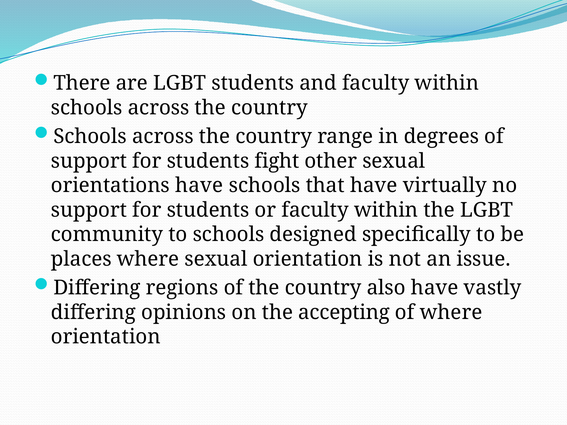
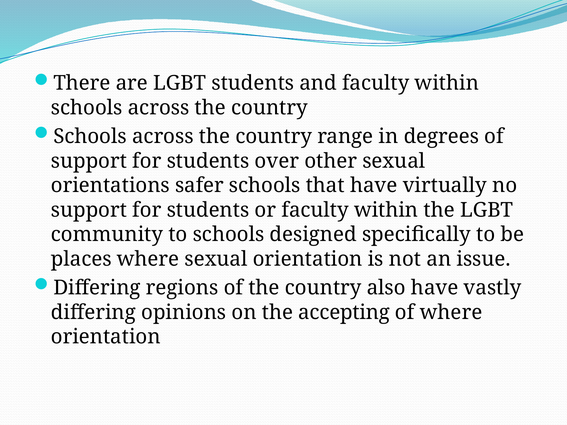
fight: fight -> over
orientations have: have -> safer
